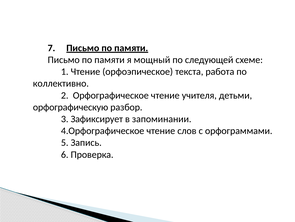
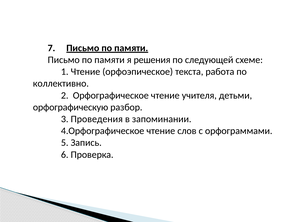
мощный: мощный -> решения
Зафиксирует: Зафиксирует -> Проведения
